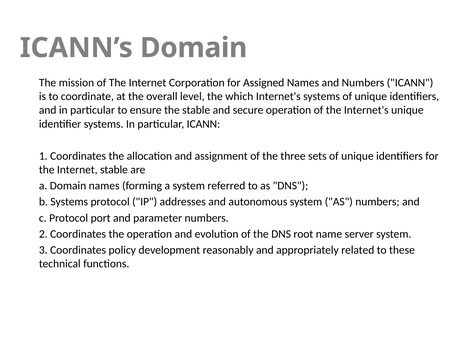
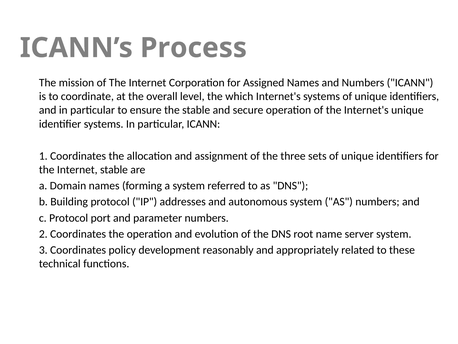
ICANN’s Domain: Domain -> Process
b Systems: Systems -> Building
